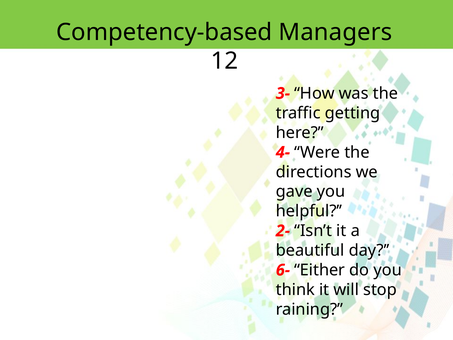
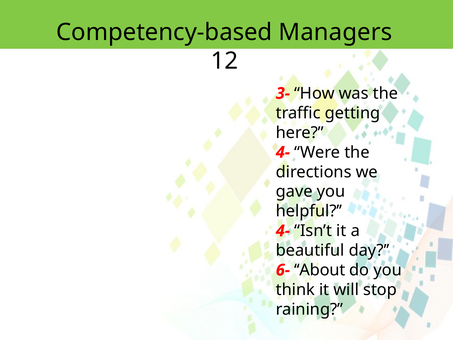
2- at (283, 231): 2- -> 4-
Either: Either -> About
